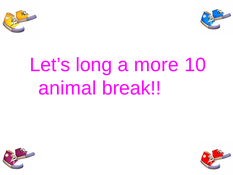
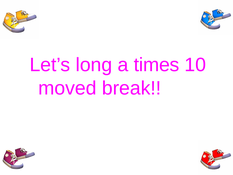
more: more -> times
animal: animal -> moved
